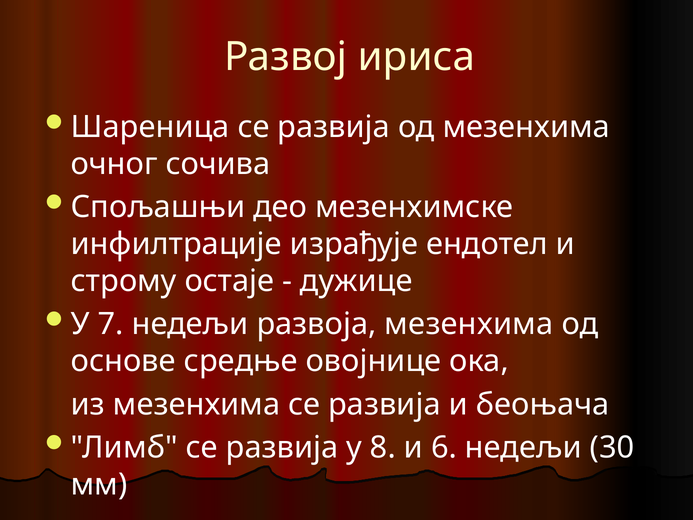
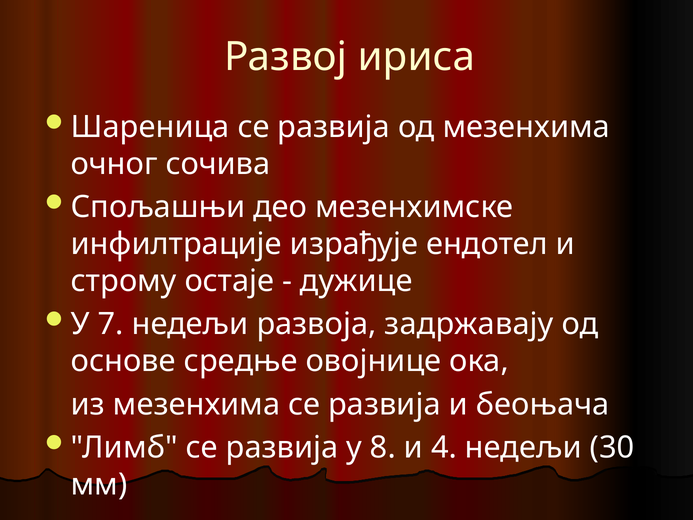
развоја мезенхима: мезенхима -> задржавају
6: 6 -> 4
